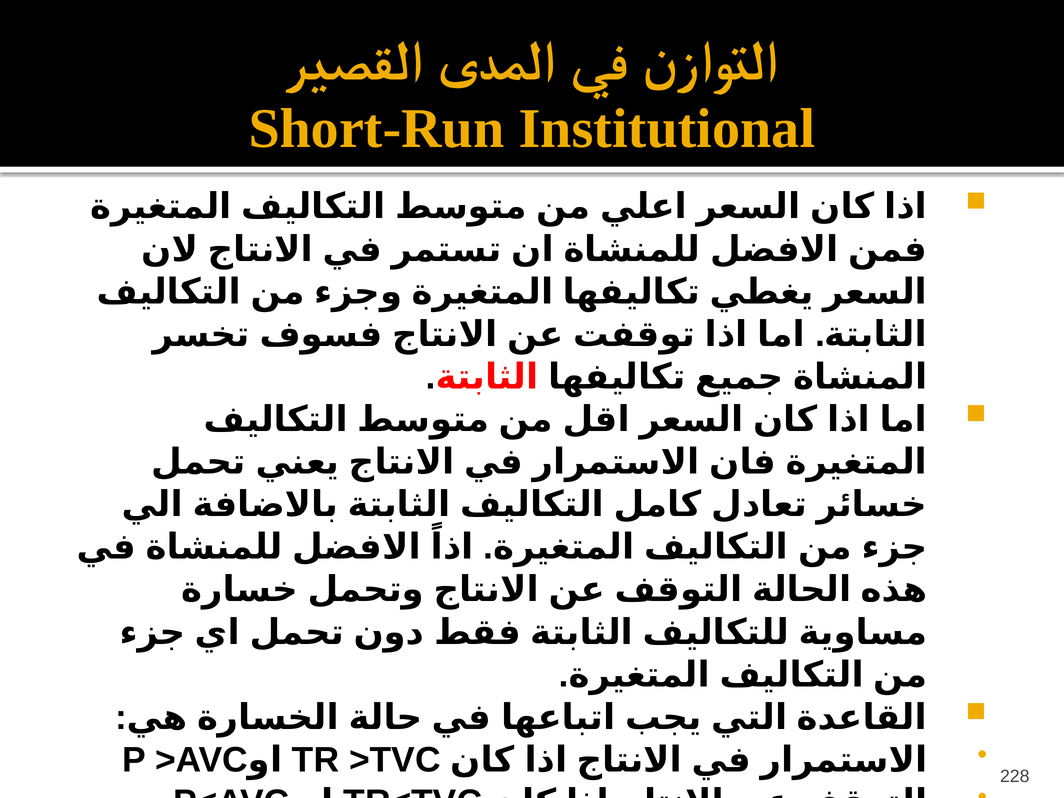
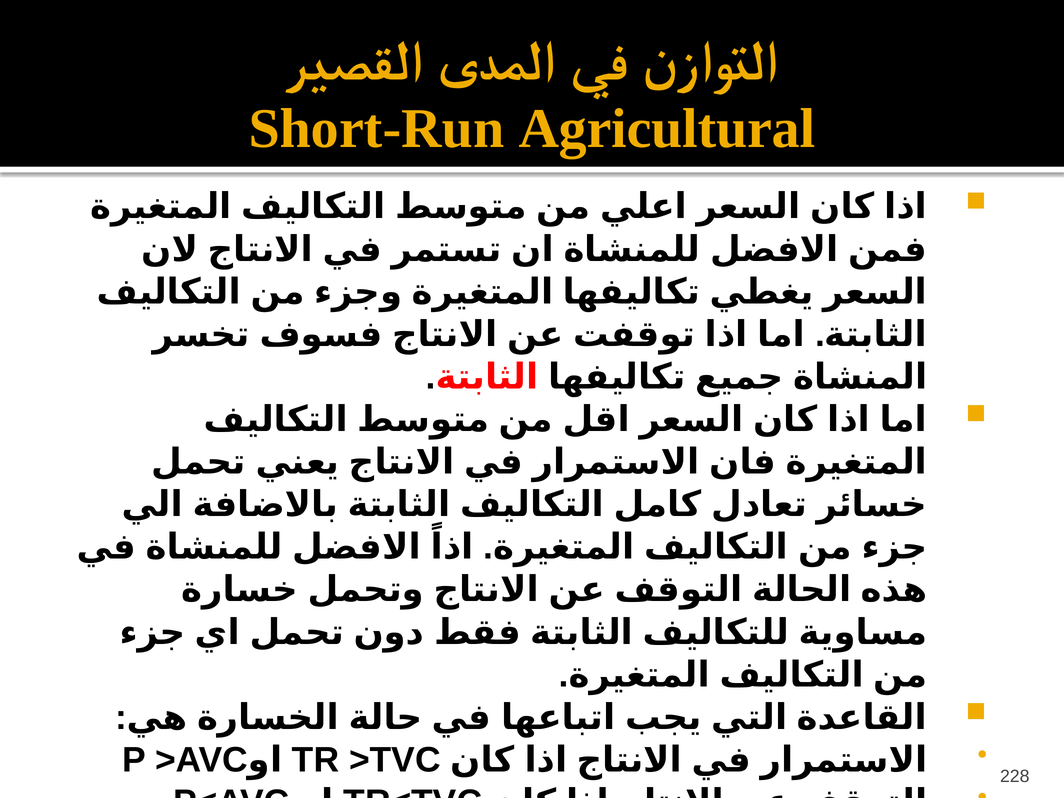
Institutional: Institutional -> Agricultural
